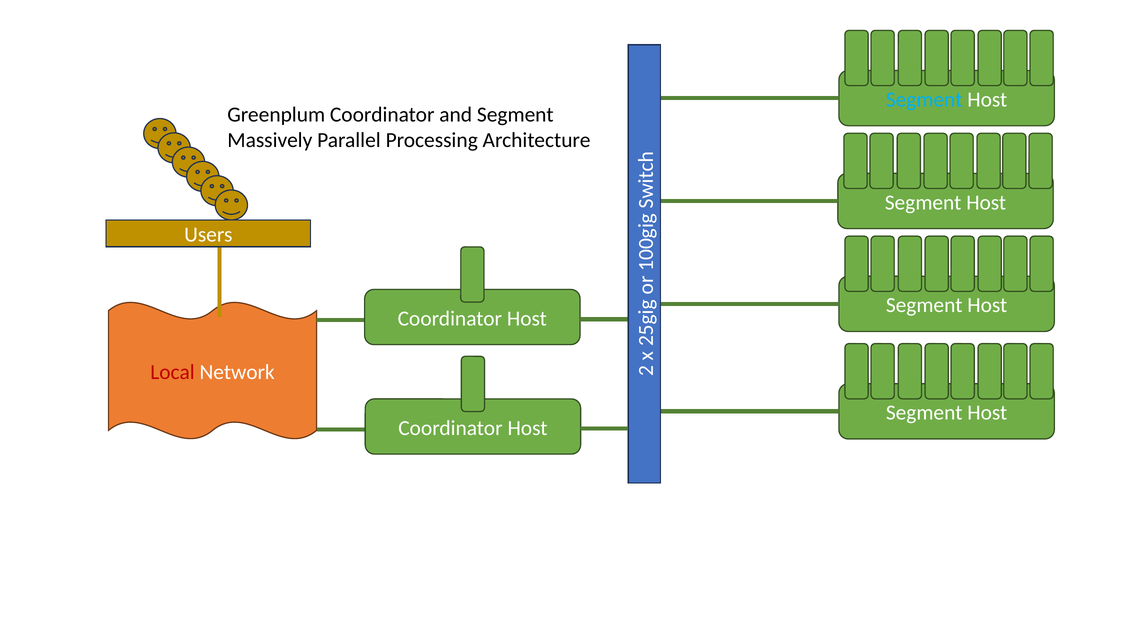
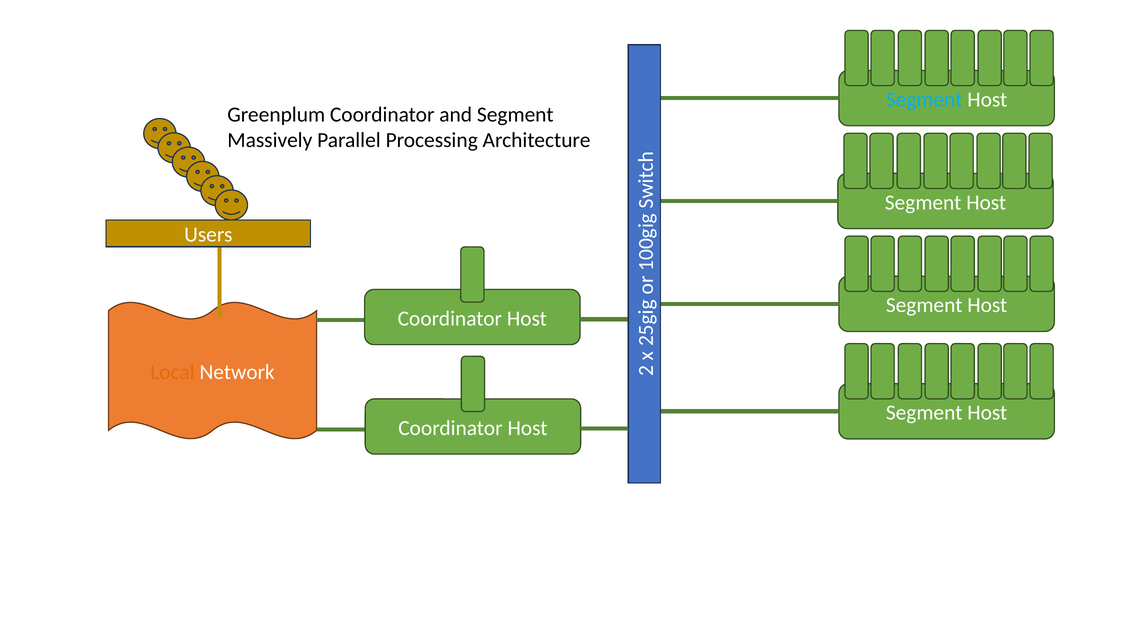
Local colour: red -> orange
